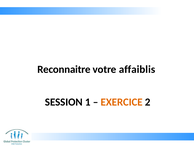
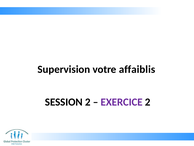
Reconnaitre: Reconnaitre -> Supervision
SESSION 1: 1 -> 2
EXERCICE colour: orange -> purple
